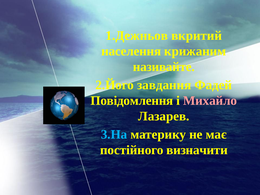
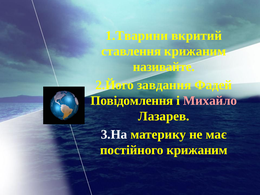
1.Дежньов: 1.Дежньов -> 1.Тварини
населення: населення -> ставлення
3.На colour: light blue -> white
постійного визначити: визначити -> крижаним
